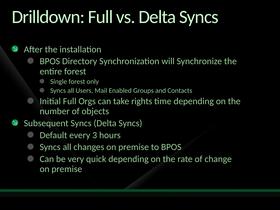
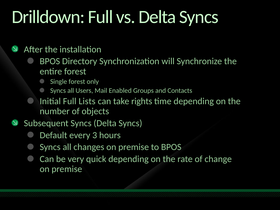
Orgs: Orgs -> Lists
